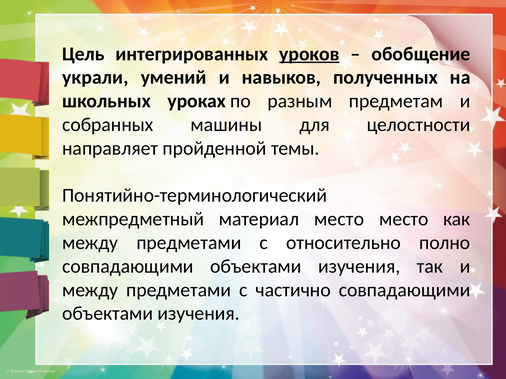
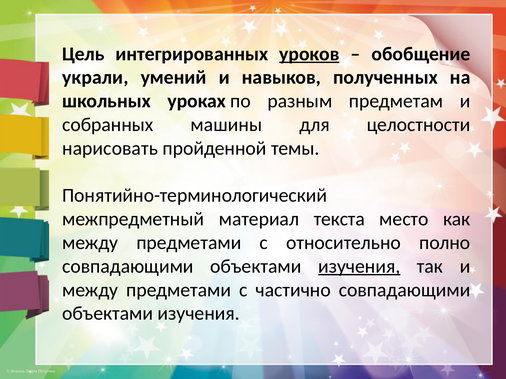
направляет: направляет -> нарисовать
материал место: место -> текста
изучения at (359, 267) underline: none -> present
